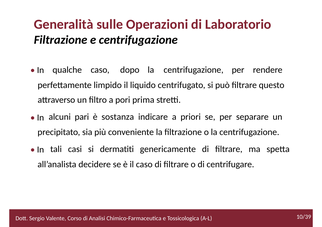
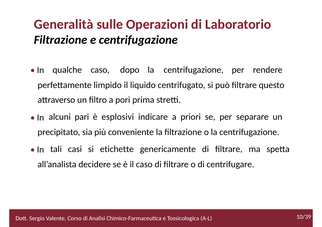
sostanza: sostanza -> esplosivi
dermatiti: dermatiti -> etichette
